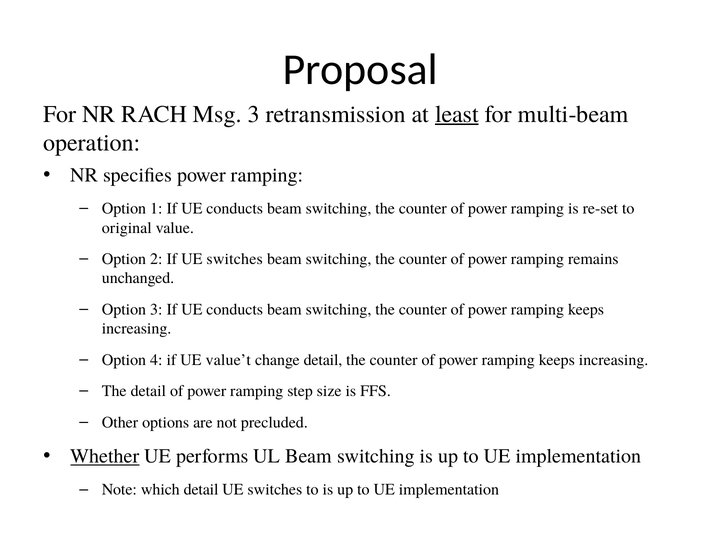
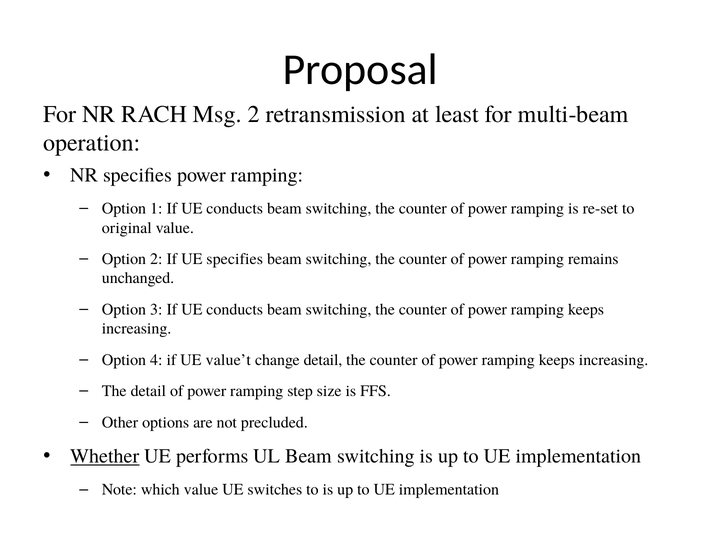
Msg 3: 3 -> 2
least underline: present -> none
If UE switches: switches -> specifies
which detail: detail -> value
